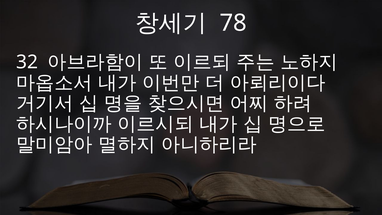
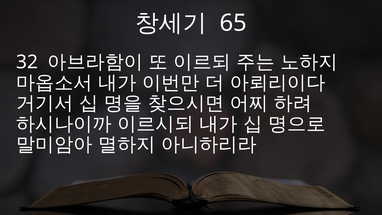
78: 78 -> 65
